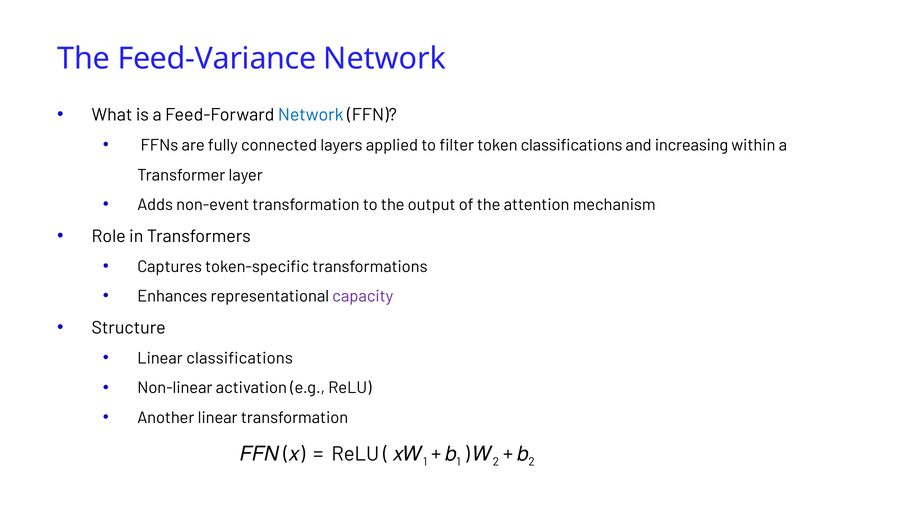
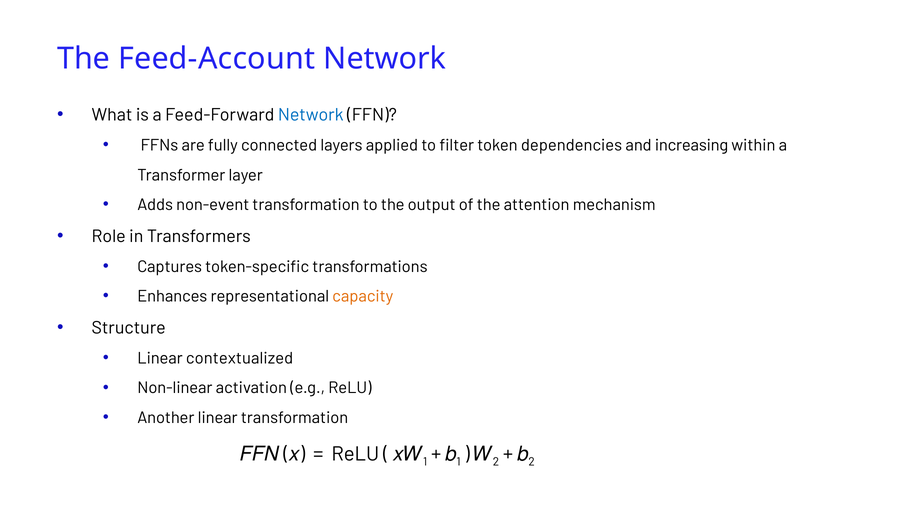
Feed-Variance: Feed-Variance -> Feed-Account
token classifications: classifications -> dependencies
capacity colour: purple -> orange
Linear classifications: classifications -> contextualized
